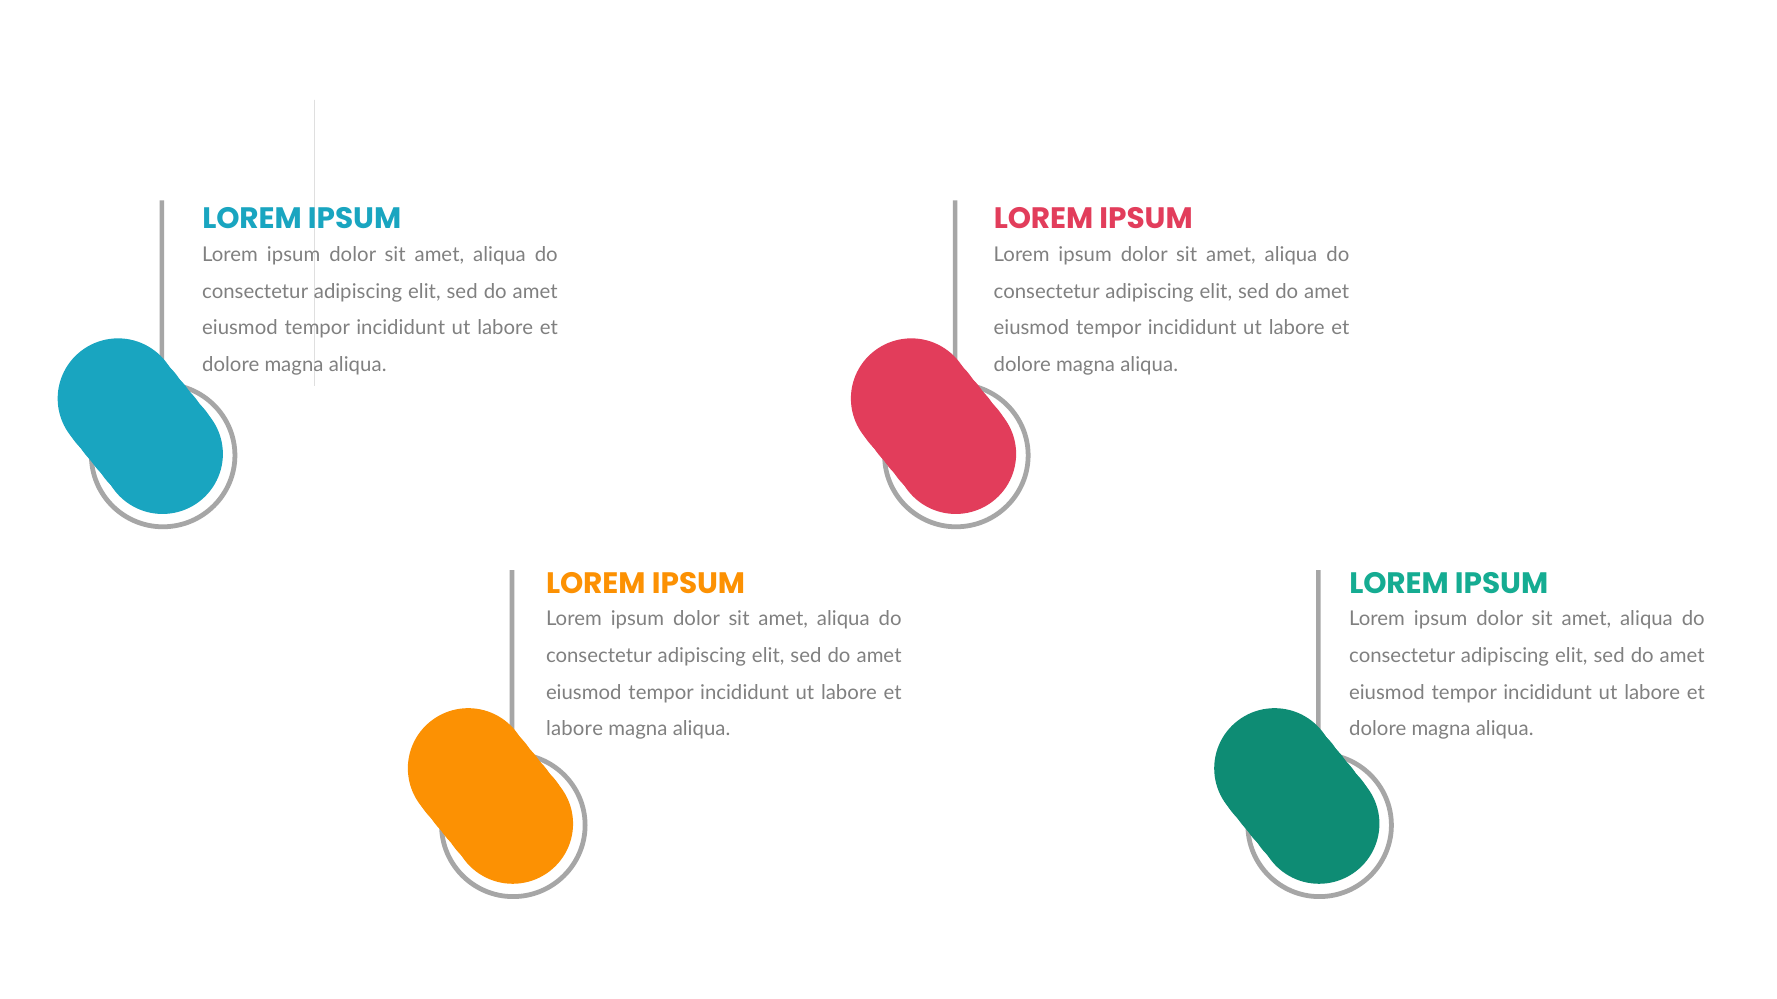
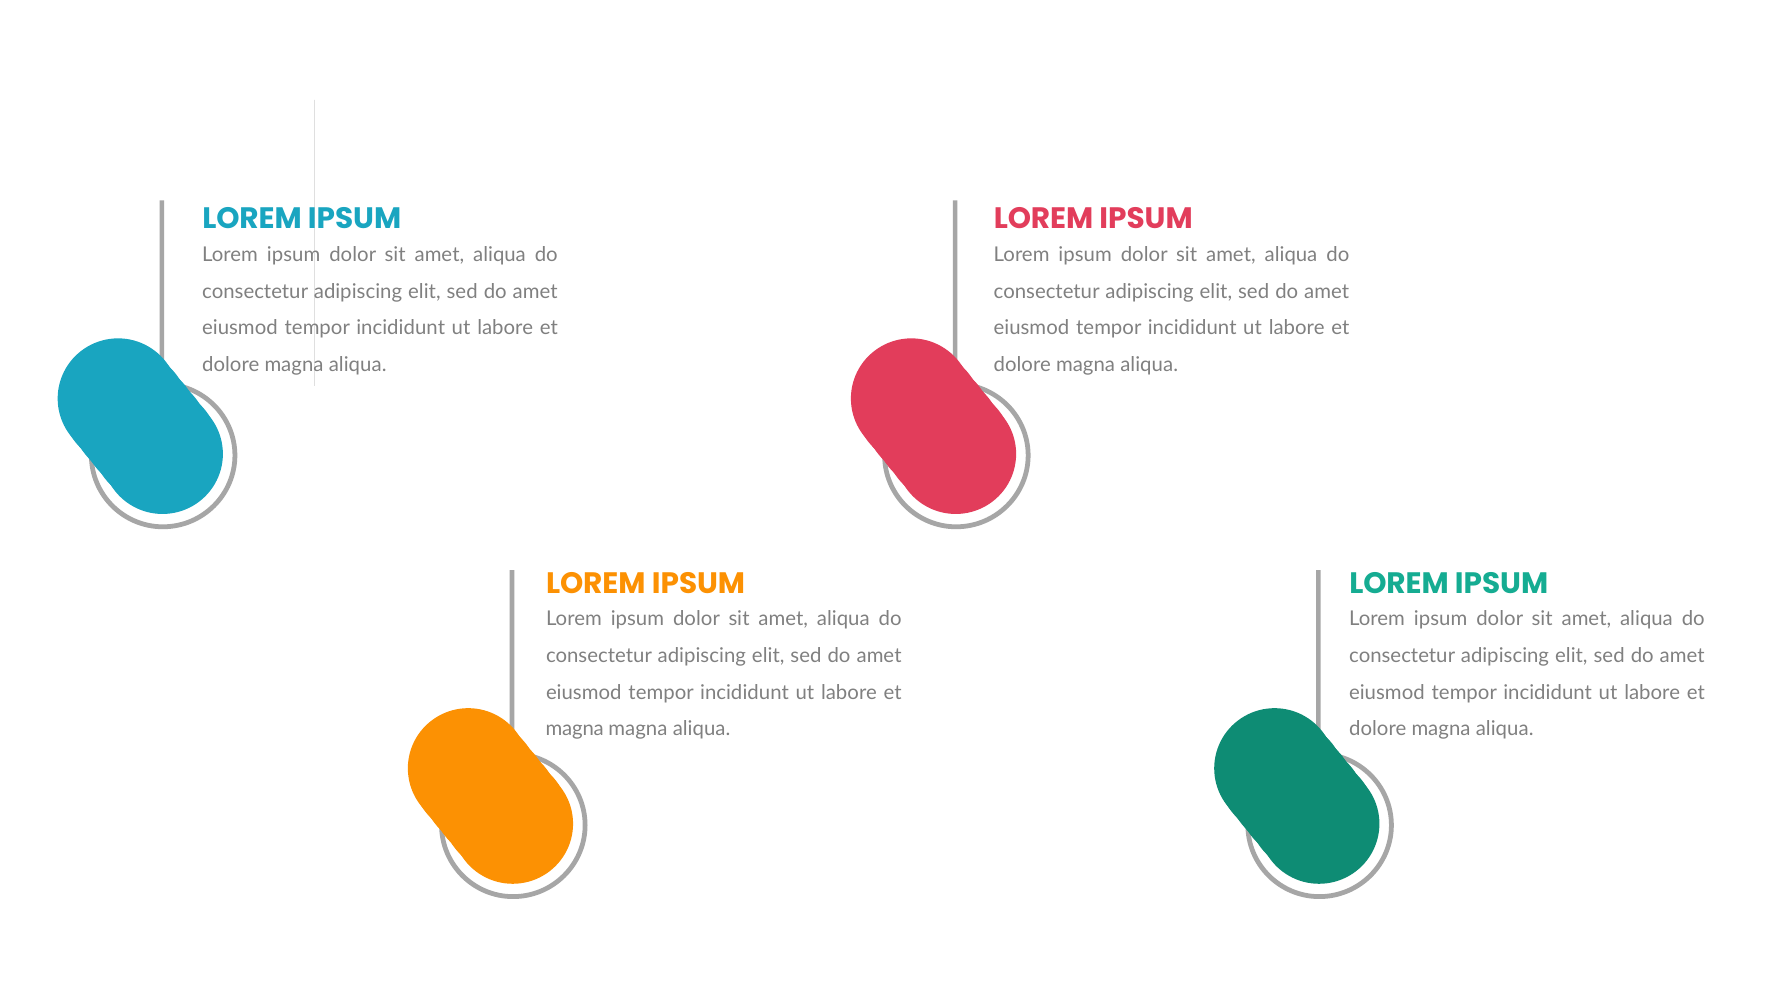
labore at (575, 730): labore -> magna
